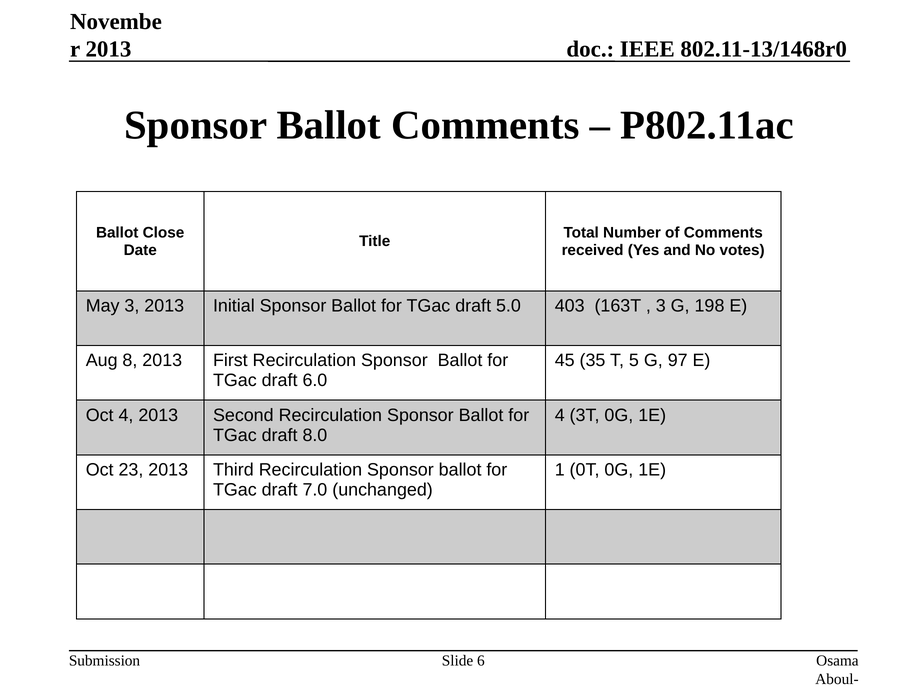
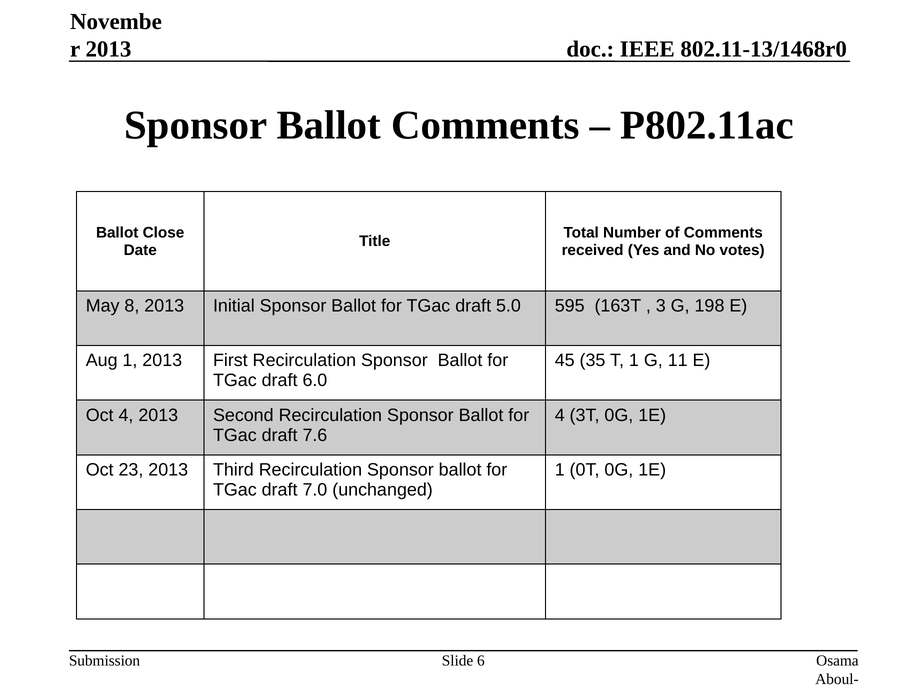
May 3: 3 -> 8
403: 403 -> 595
Aug 8: 8 -> 1
T 5: 5 -> 1
97: 97 -> 11
8.0: 8.0 -> 7.6
